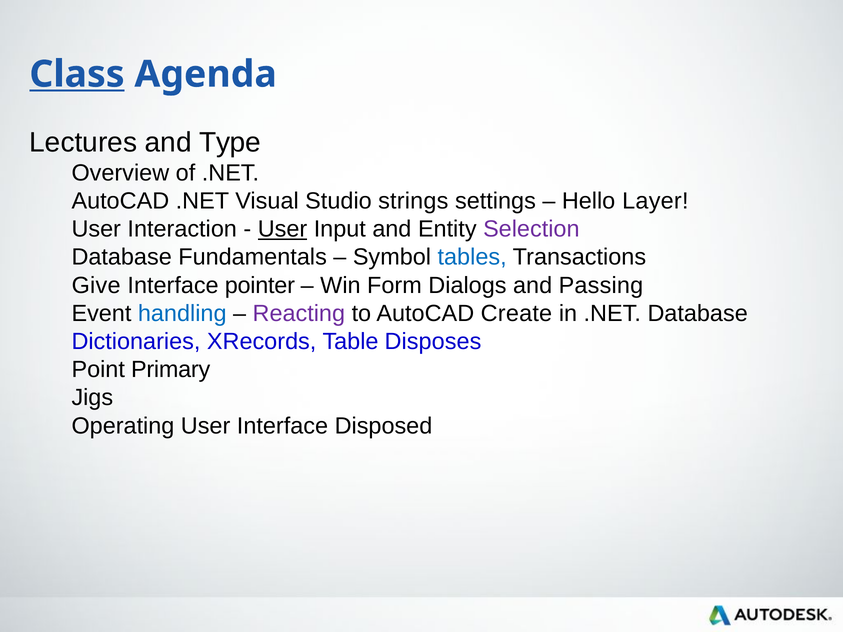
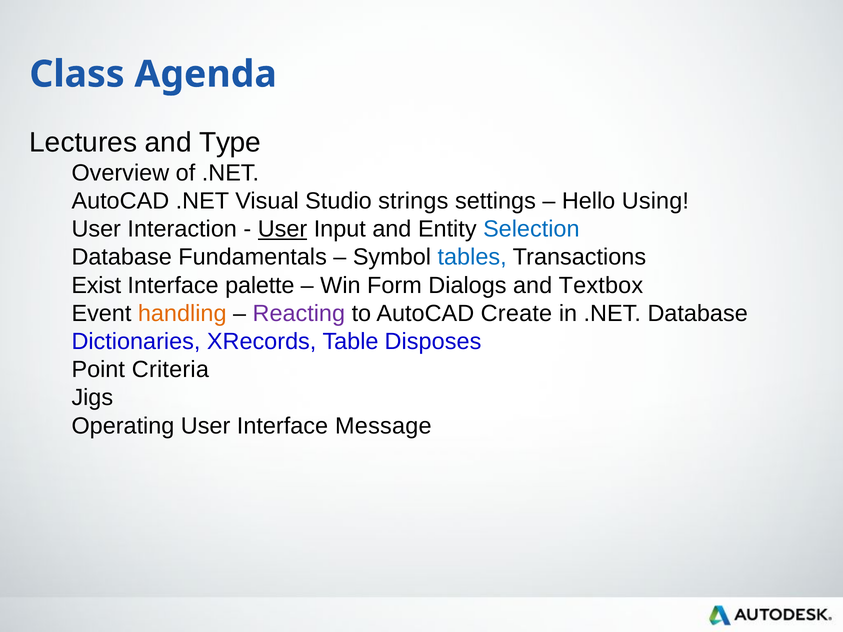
Class underline: present -> none
Layer: Layer -> Using
Selection colour: purple -> blue
Give: Give -> Exist
pointer: pointer -> palette
Passing: Passing -> Textbox
handling colour: blue -> orange
Primary: Primary -> Criteria
Disposed: Disposed -> Message
